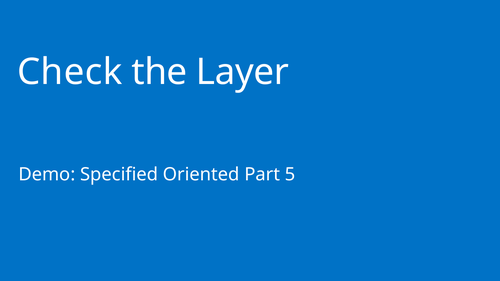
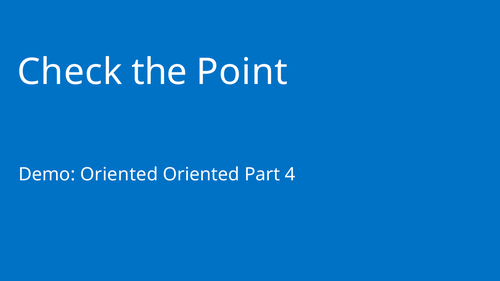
Layer: Layer -> Point
Demo Specified: Specified -> Oriented
5: 5 -> 4
